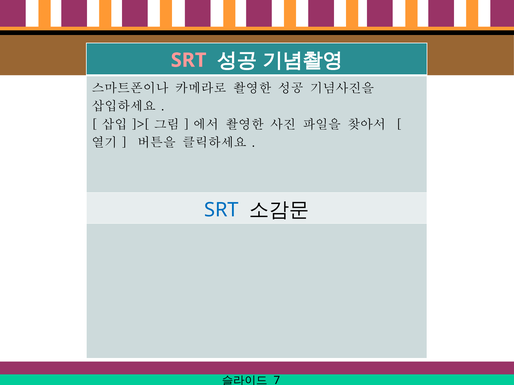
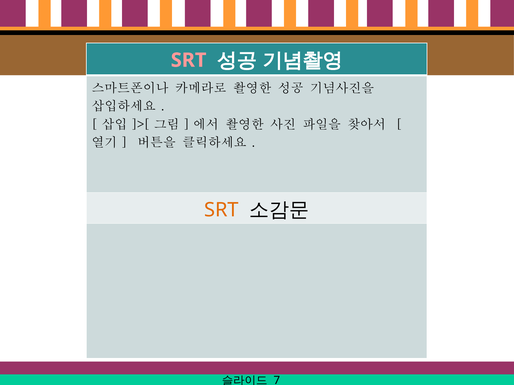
SRT at (221, 210) colour: blue -> orange
